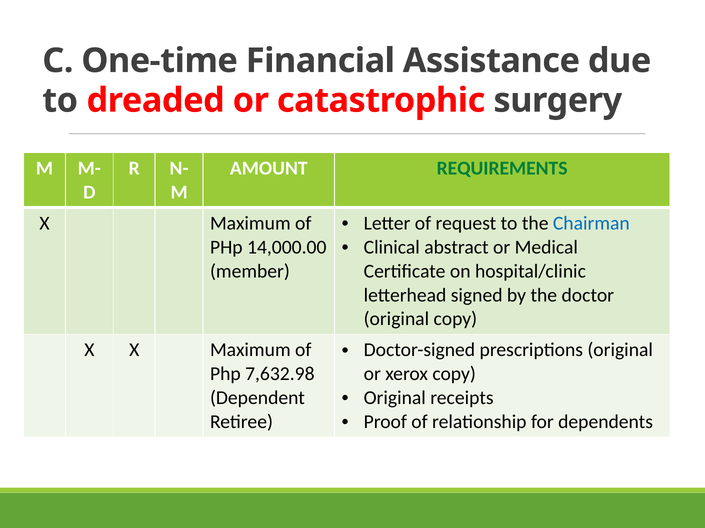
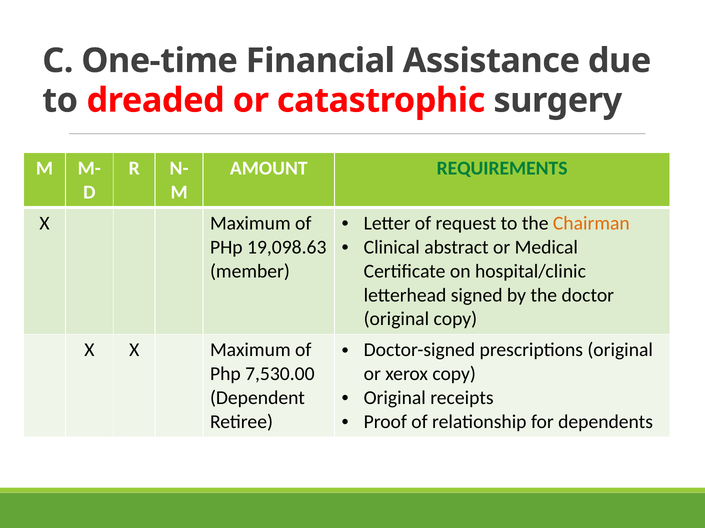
Chairman colour: blue -> orange
14,000.00: 14,000.00 -> 19,098.63
7,632.98: 7,632.98 -> 7,530.00
